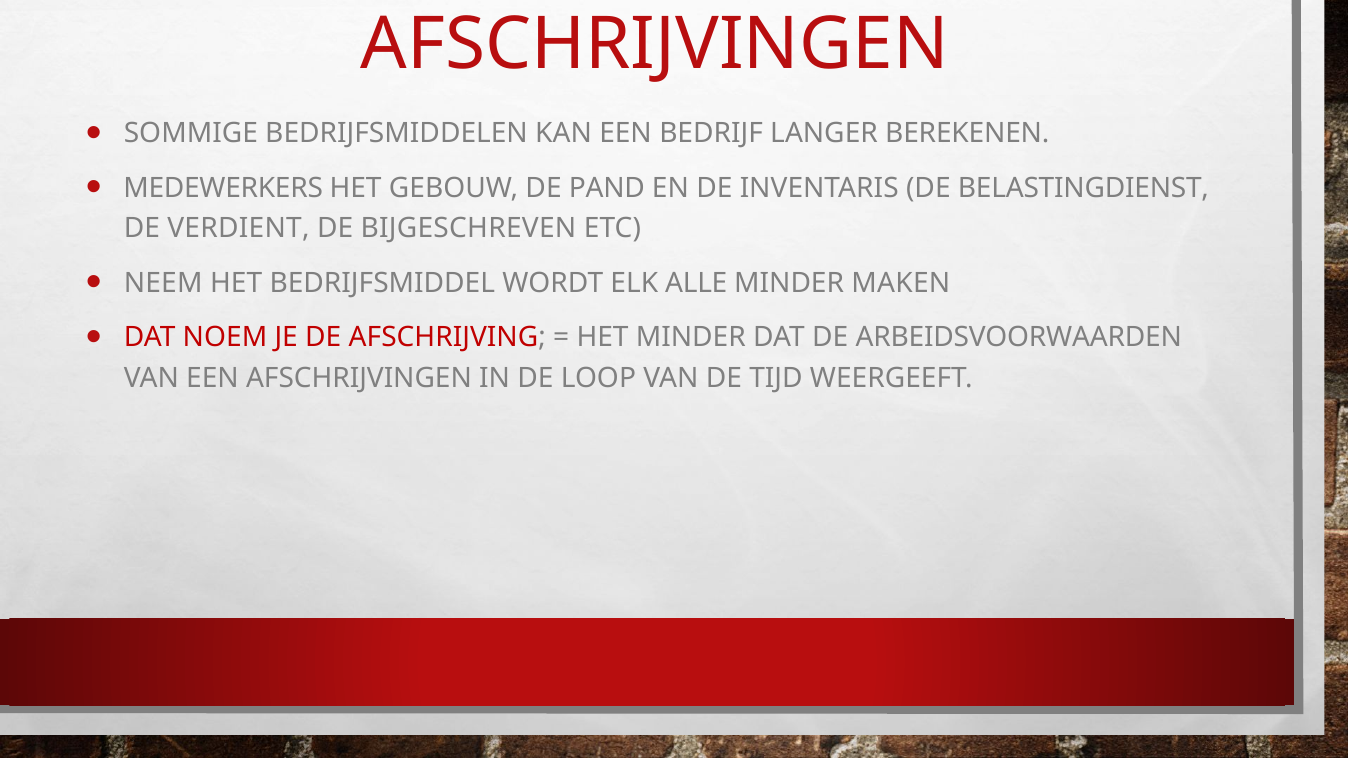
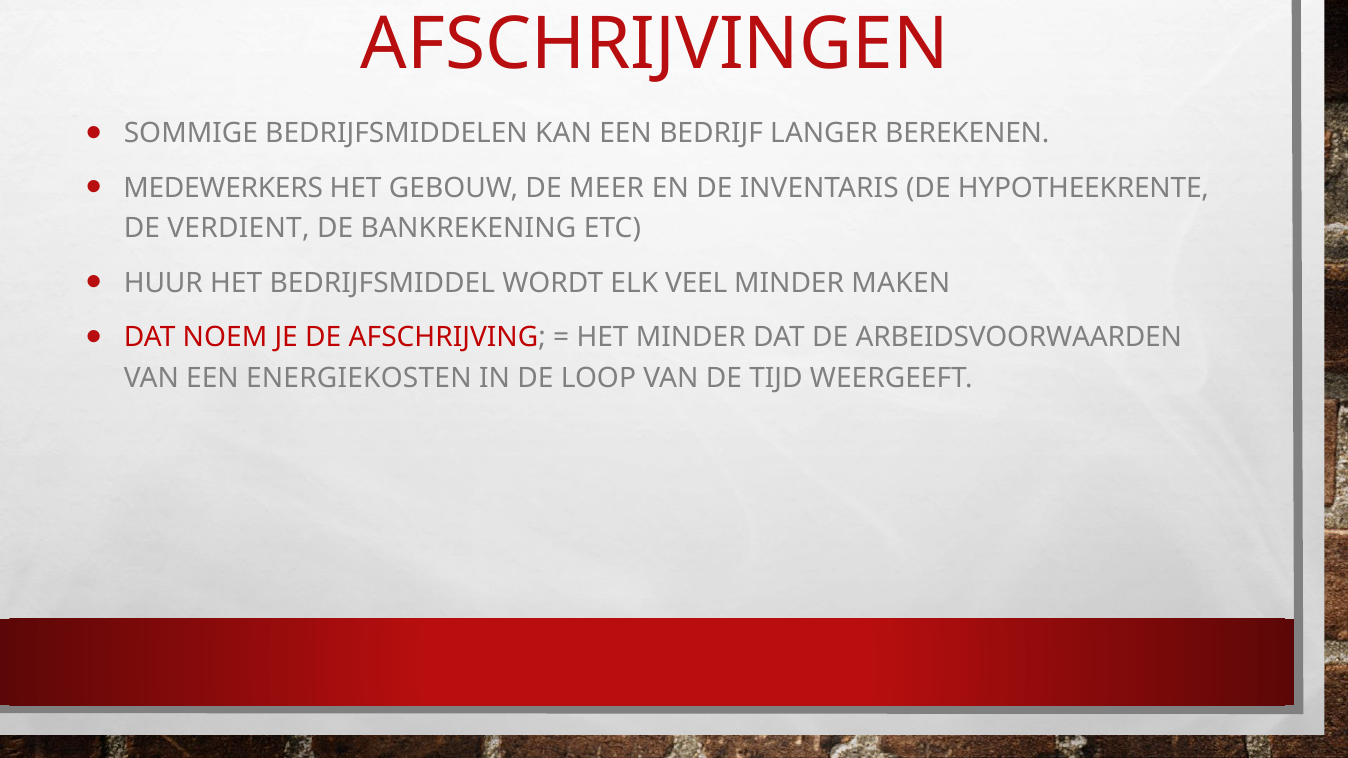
PAND: PAND -> MEER
BELASTINGDIENST: BELASTINGDIENST -> HYPOTHEEKRENTE
BIJGESCHREVEN: BIJGESCHREVEN -> BANKREKENING
NEEM: NEEM -> HUUR
ALLE: ALLE -> VEEL
EEN AFSCHRIJVINGEN: AFSCHRIJVINGEN -> ENERGIEKOSTEN
